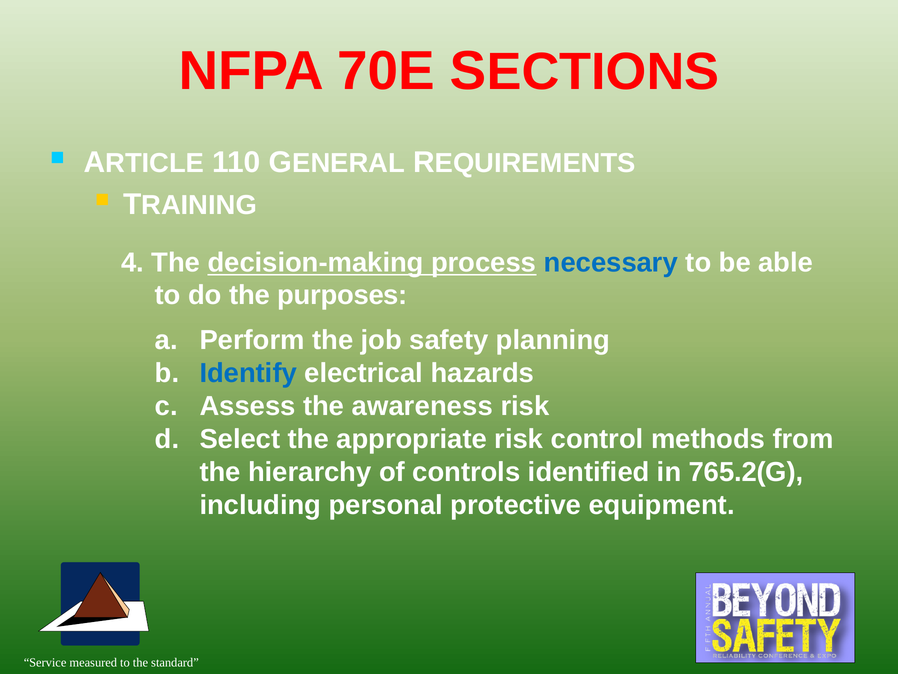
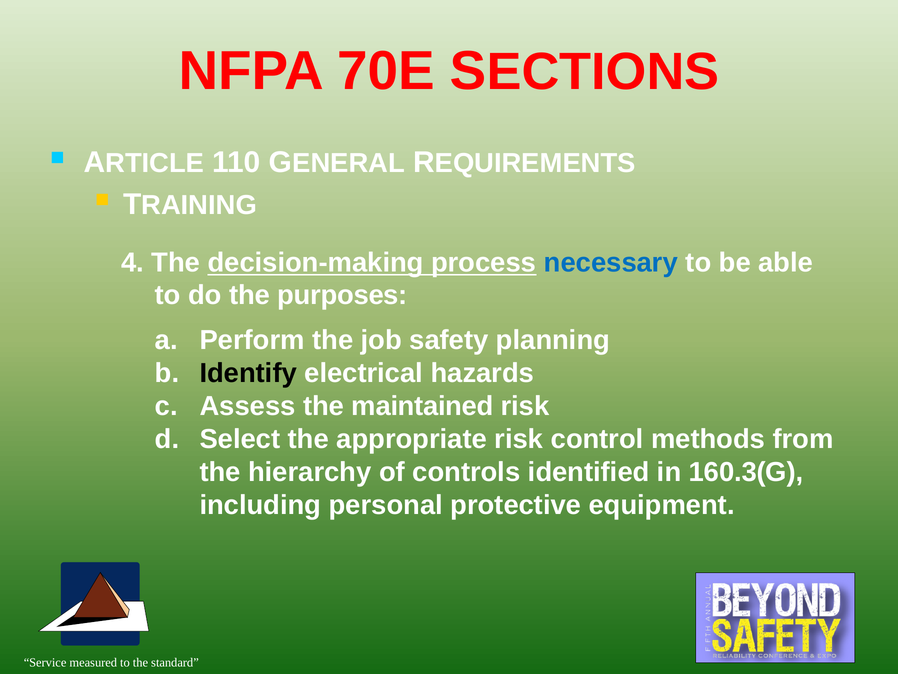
Identify colour: blue -> black
awareness: awareness -> maintained
765.2(G: 765.2(G -> 160.3(G
